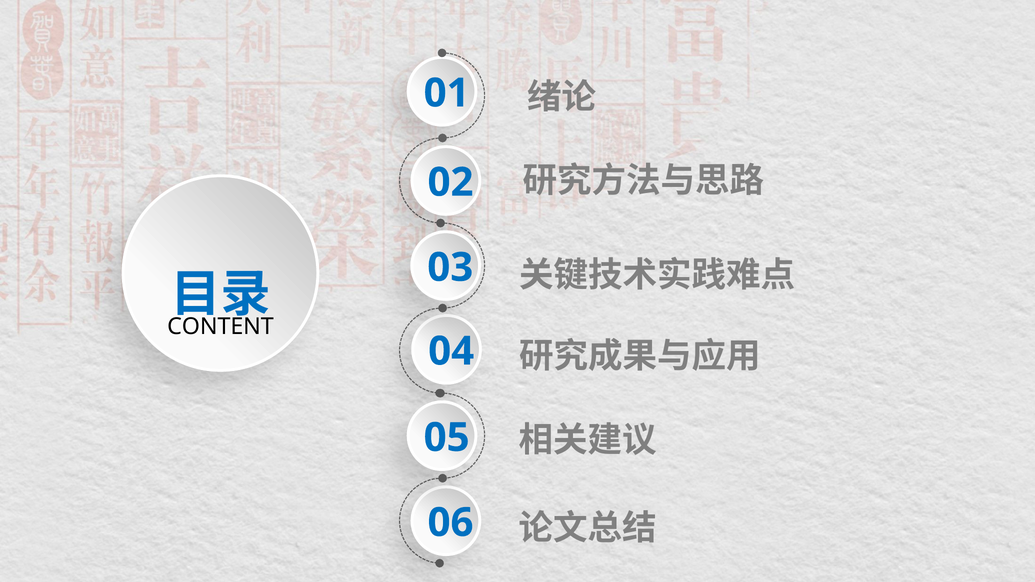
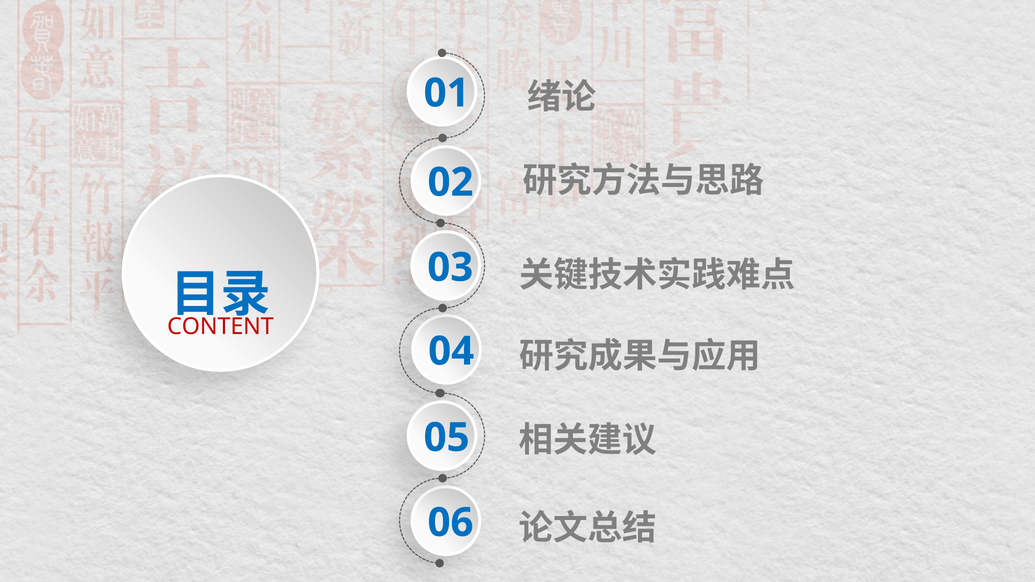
CONTENT colour: black -> red
